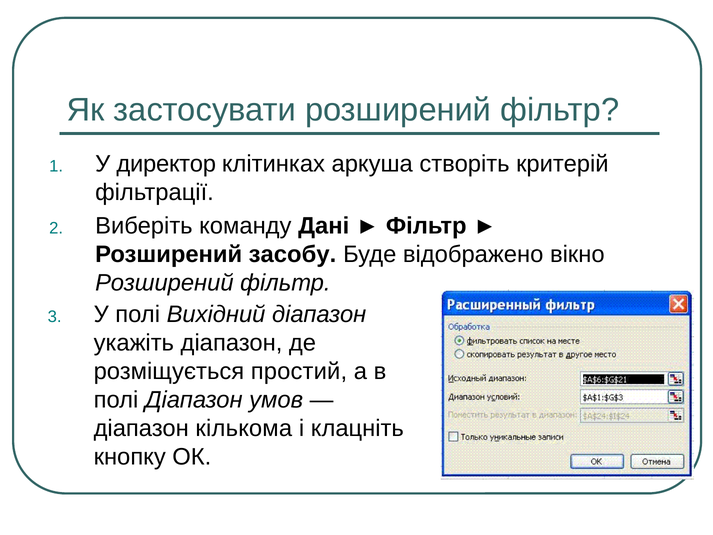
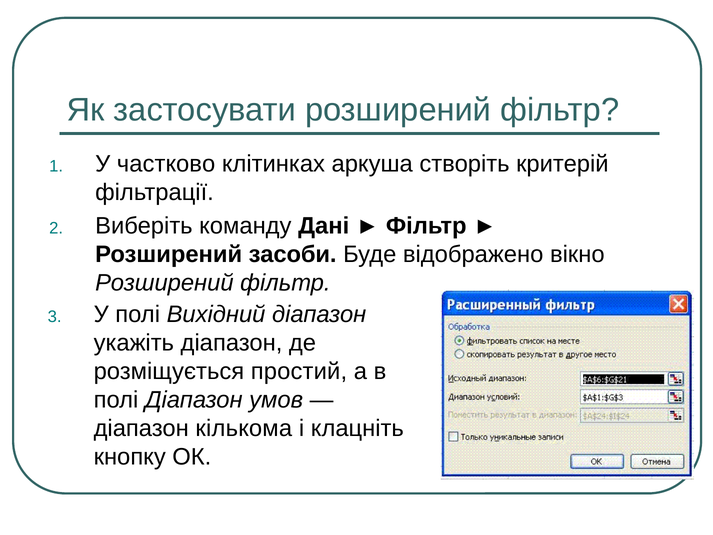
директор: директор -> частково
засобу: засобу -> засоби
